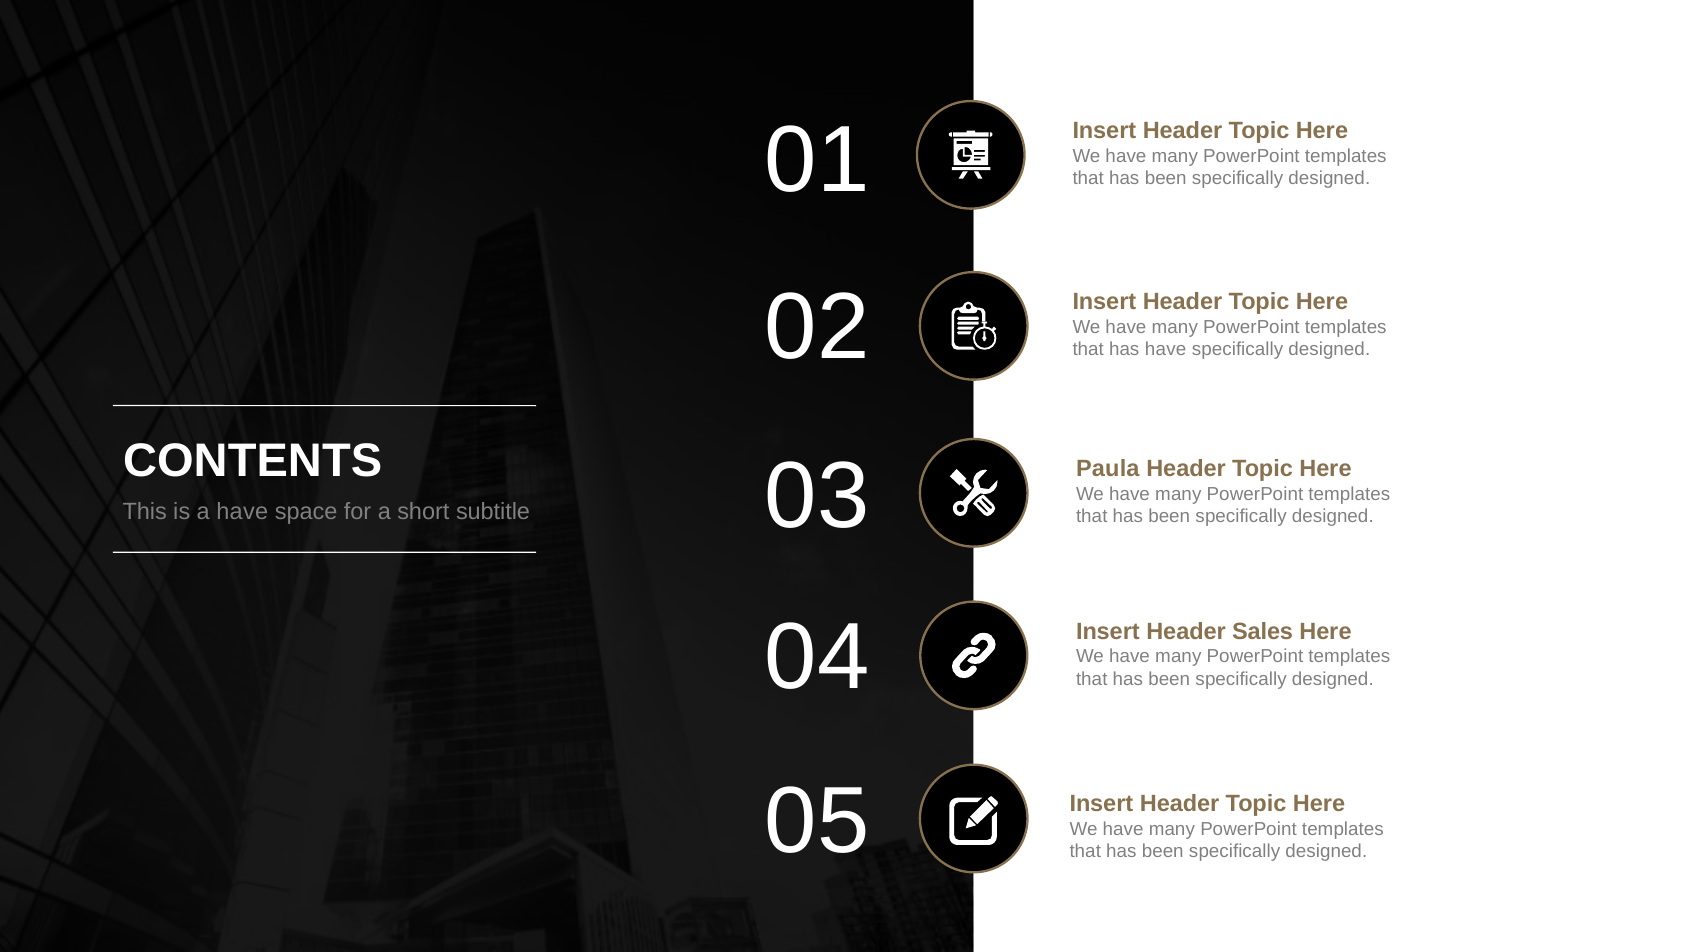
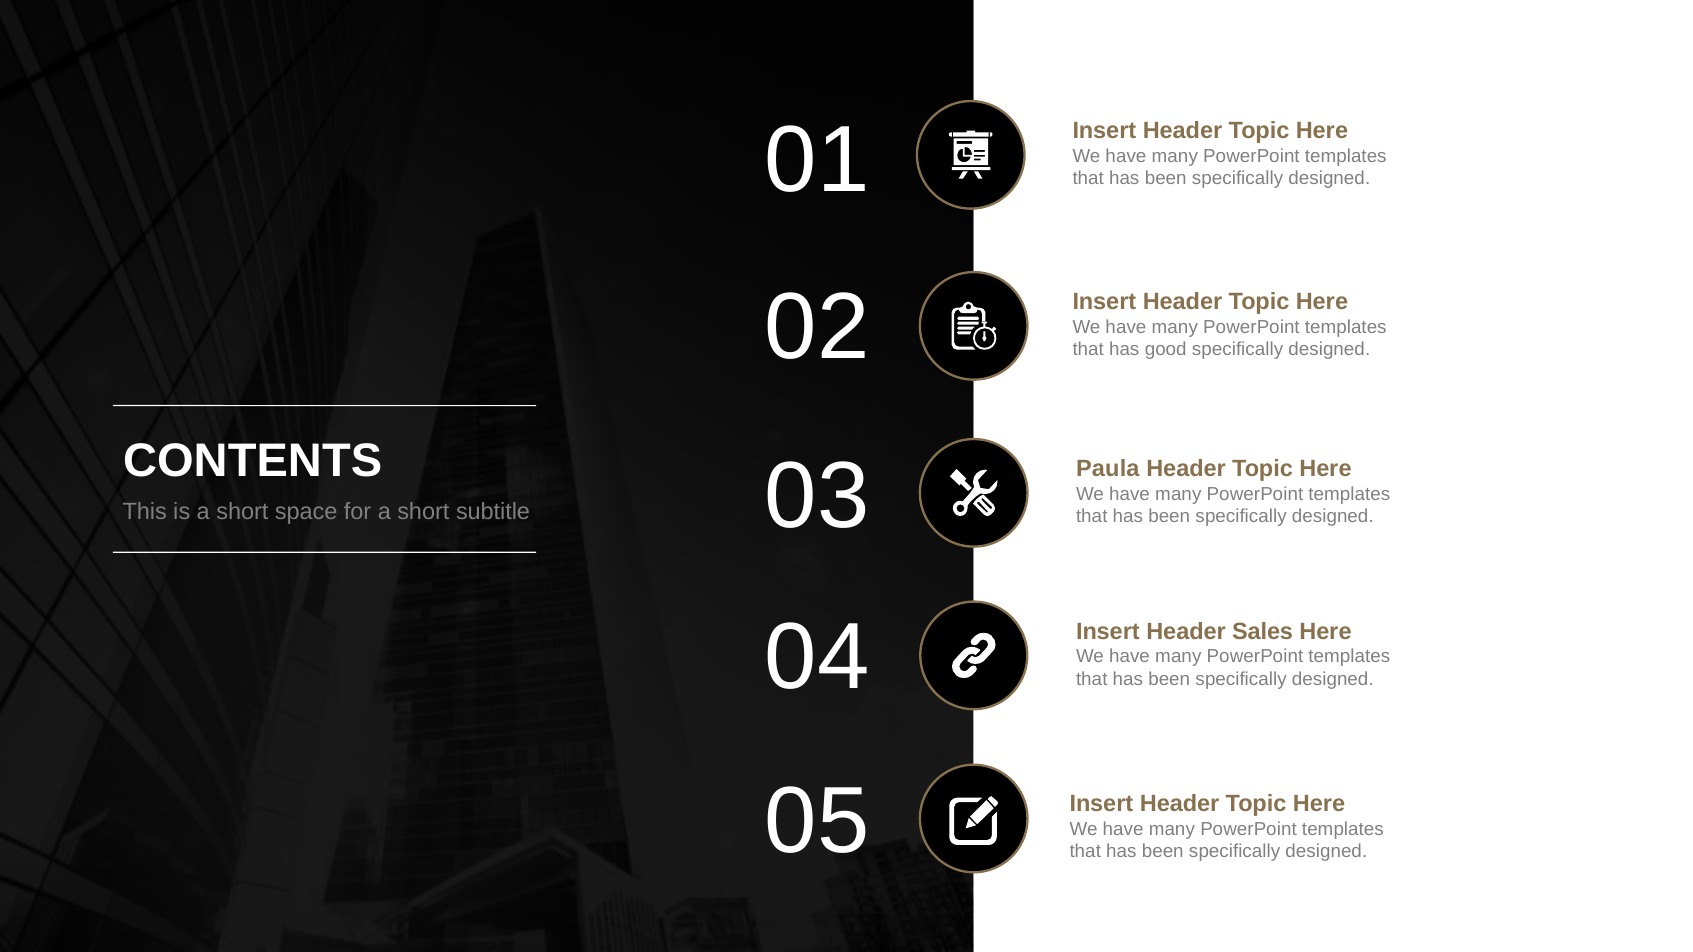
has have: have -> good
is a have: have -> short
